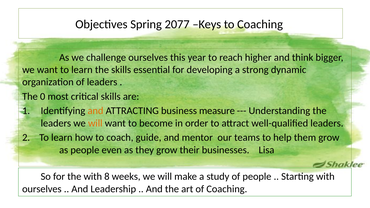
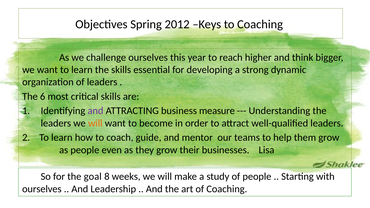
2077: 2077 -> 2012
0: 0 -> 6
and at (95, 111) colour: orange -> purple
the with: with -> goal
